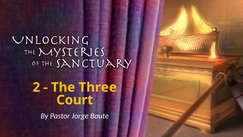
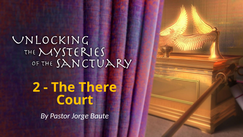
Three: Three -> There
